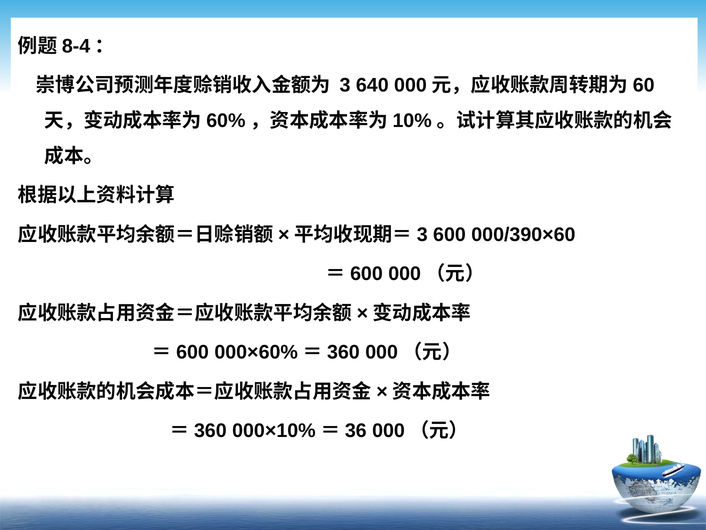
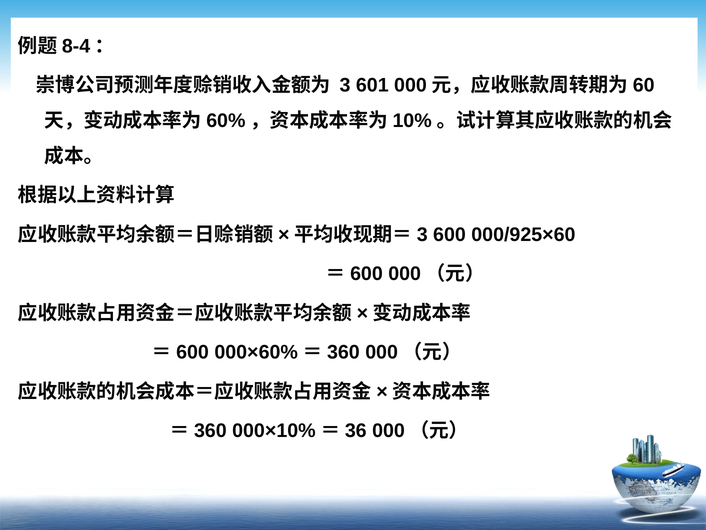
640: 640 -> 601
000/390×60: 000/390×60 -> 000/925×60
